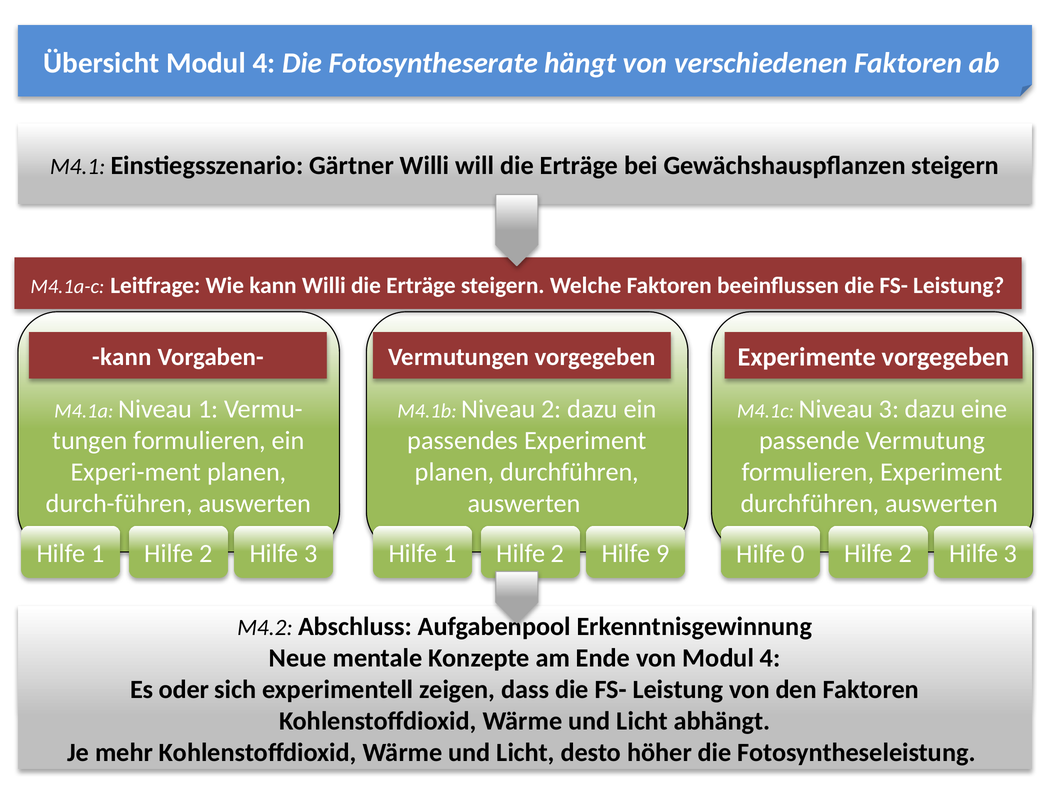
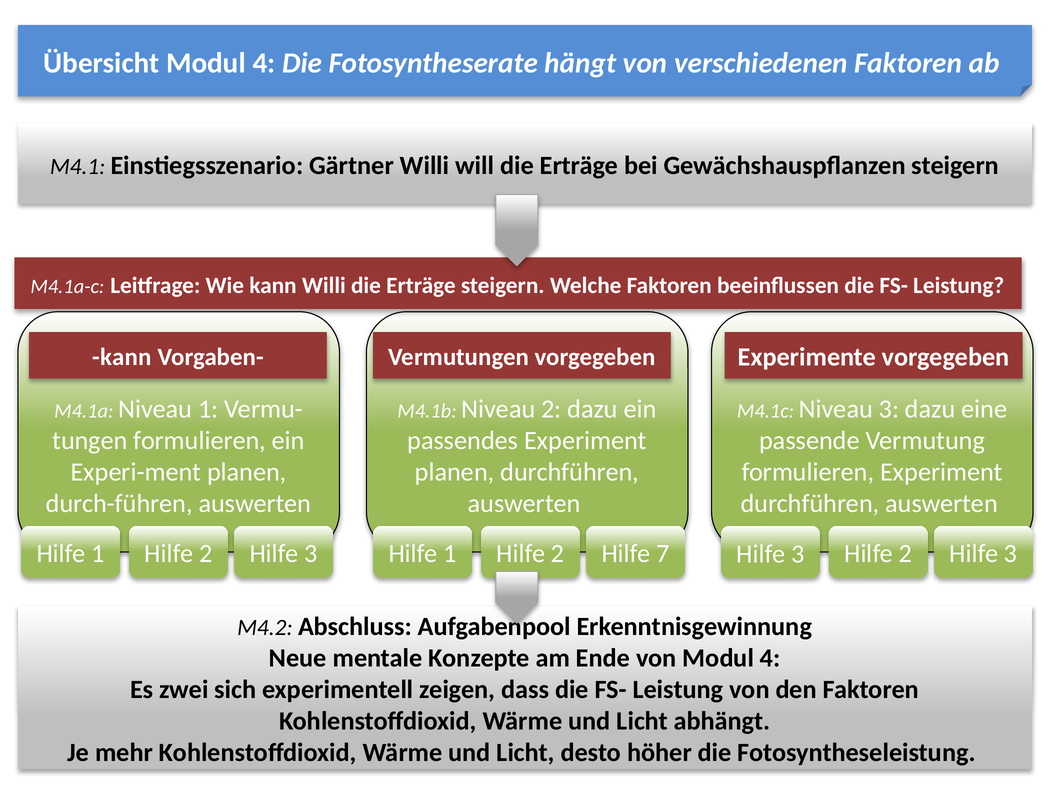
9: 9 -> 7
0 at (798, 554): 0 -> 3
oder: oder -> zwei
